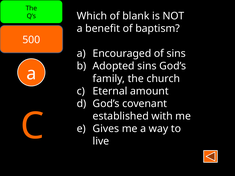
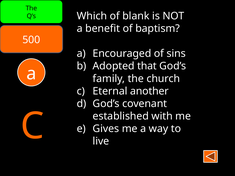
Adopted sins: sins -> that
amount: amount -> another
